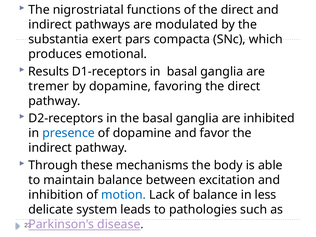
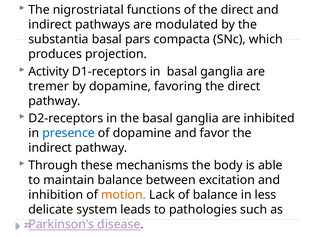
substantia exert: exert -> basal
emotional: emotional -> projection
Results: Results -> Activity
motion colour: blue -> orange
